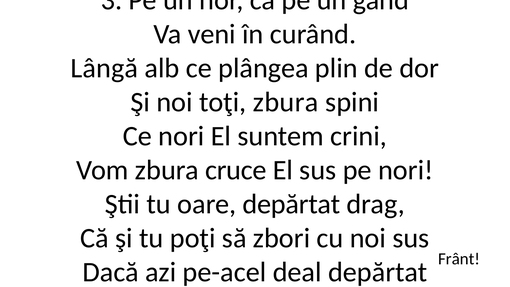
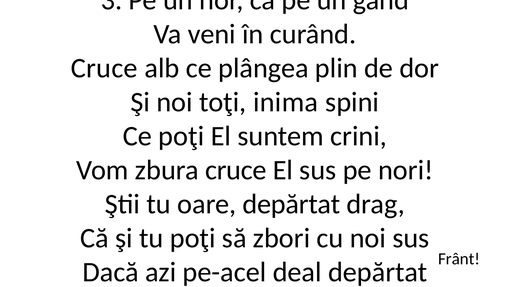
Lângă at (104, 68): Lângă -> Cruce
toţi zbura: zbura -> inima
Ce nori: nori -> poţi
